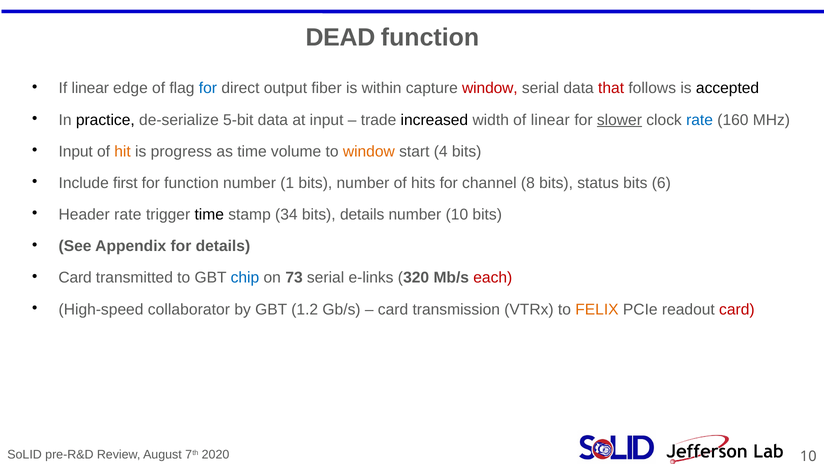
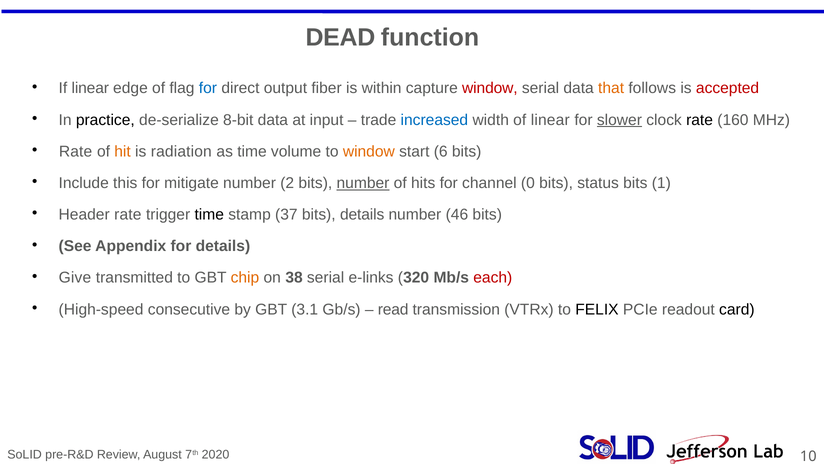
that colour: red -> orange
accepted colour: black -> red
5-bit: 5-bit -> 8-bit
increased colour: black -> blue
rate at (700, 120) colour: blue -> black
Input at (76, 151): Input -> Rate
progress: progress -> radiation
4: 4 -> 6
first: first -> this
for function: function -> mitigate
1: 1 -> 2
number at (363, 183) underline: none -> present
8: 8 -> 0
6: 6 -> 1
34: 34 -> 37
number 10: 10 -> 46
Card at (75, 278): Card -> Give
chip colour: blue -> orange
73: 73 -> 38
collaborator: collaborator -> consecutive
1.2: 1.2 -> 3.1
card at (393, 309): card -> read
FELIX colour: orange -> black
card at (737, 309) colour: red -> black
